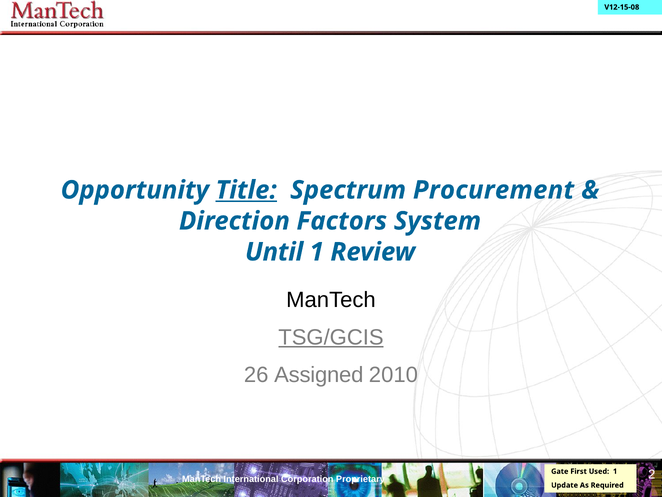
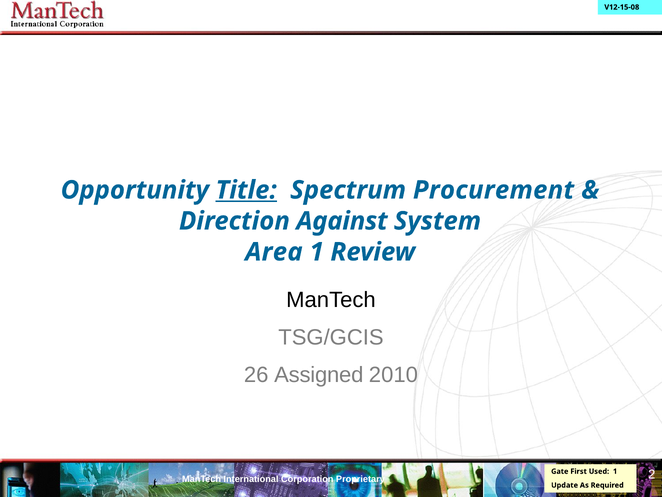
Factors: Factors -> Against
Until: Until -> Area
TSG/GCIS underline: present -> none
